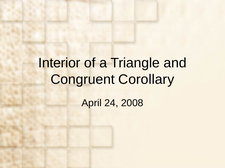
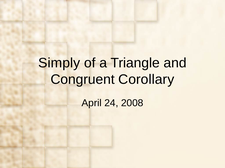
Interior: Interior -> Simply
